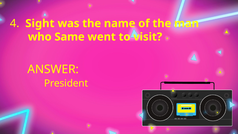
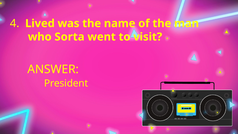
Sight: Sight -> Lived
Same: Same -> Sorta
